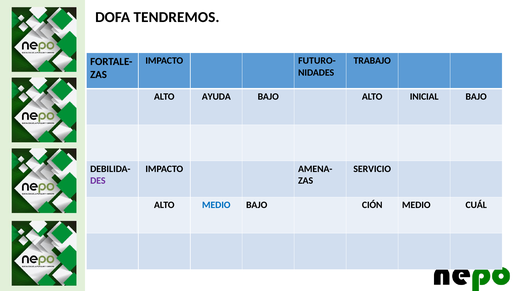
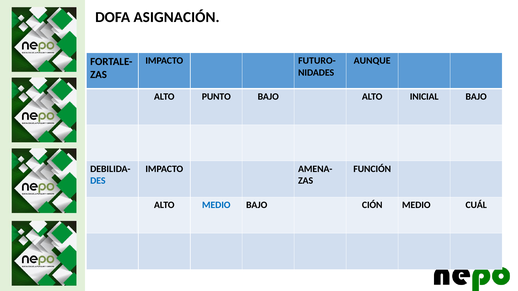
TENDREMOS: TENDREMOS -> ASIGNACIÓN
TRABAJO: TRABAJO -> AUNQUE
AYUDA: AYUDA -> PUNTO
SERVICIO: SERVICIO -> FUNCIÓN
DES colour: purple -> blue
